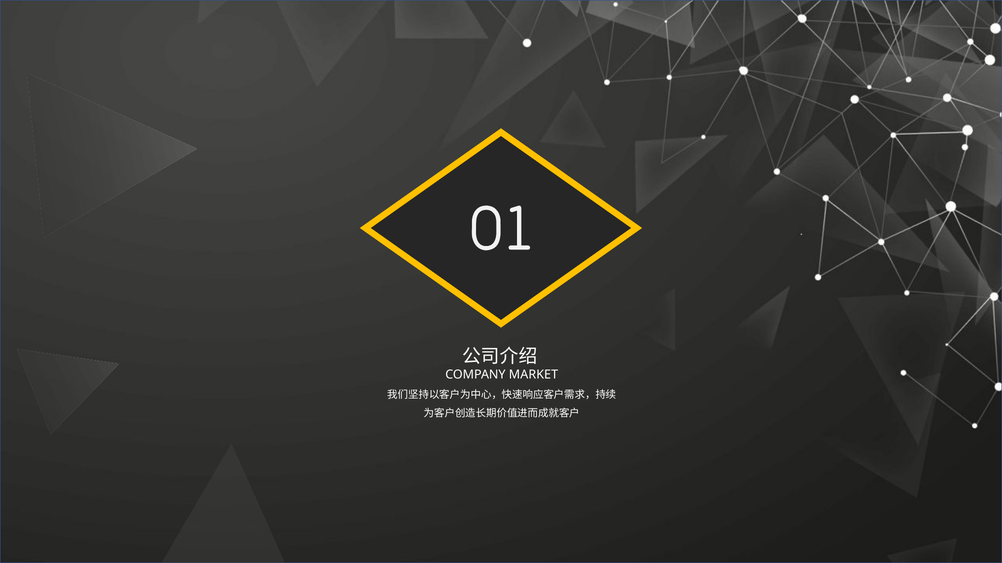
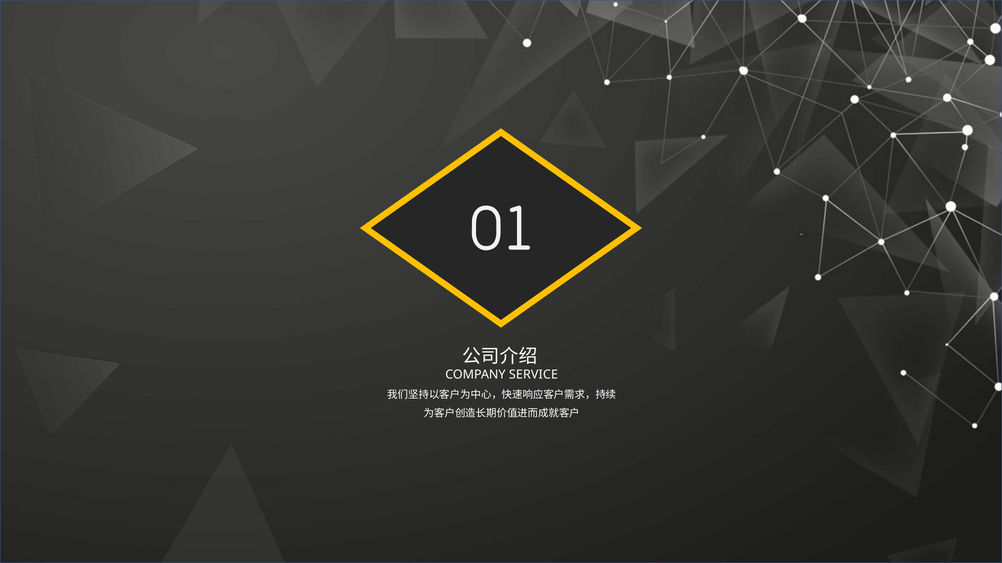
MARKET: MARKET -> SERVICE
